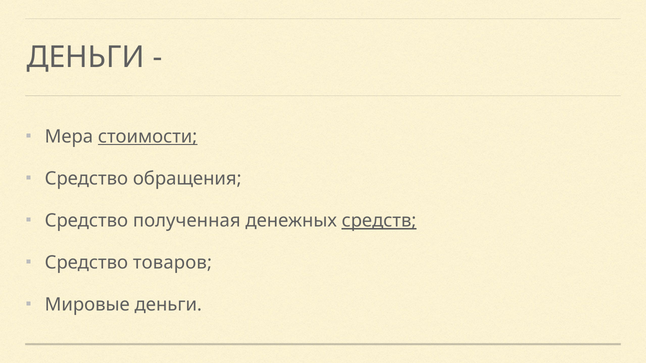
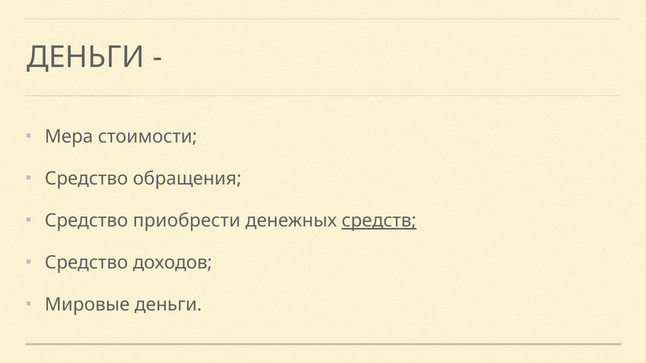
стоимости underline: present -> none
полученная: полученная -> приобрести
товаров: товаров -> доходов
